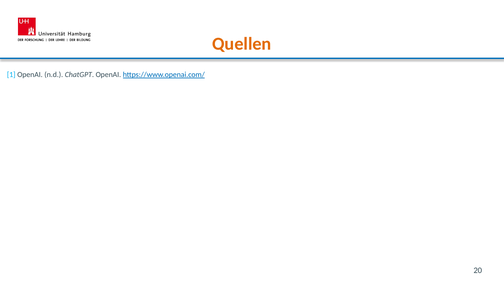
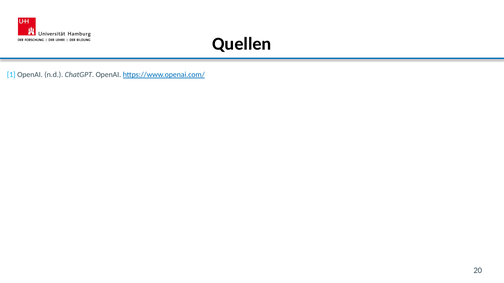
Quellen colour: orange -> black
